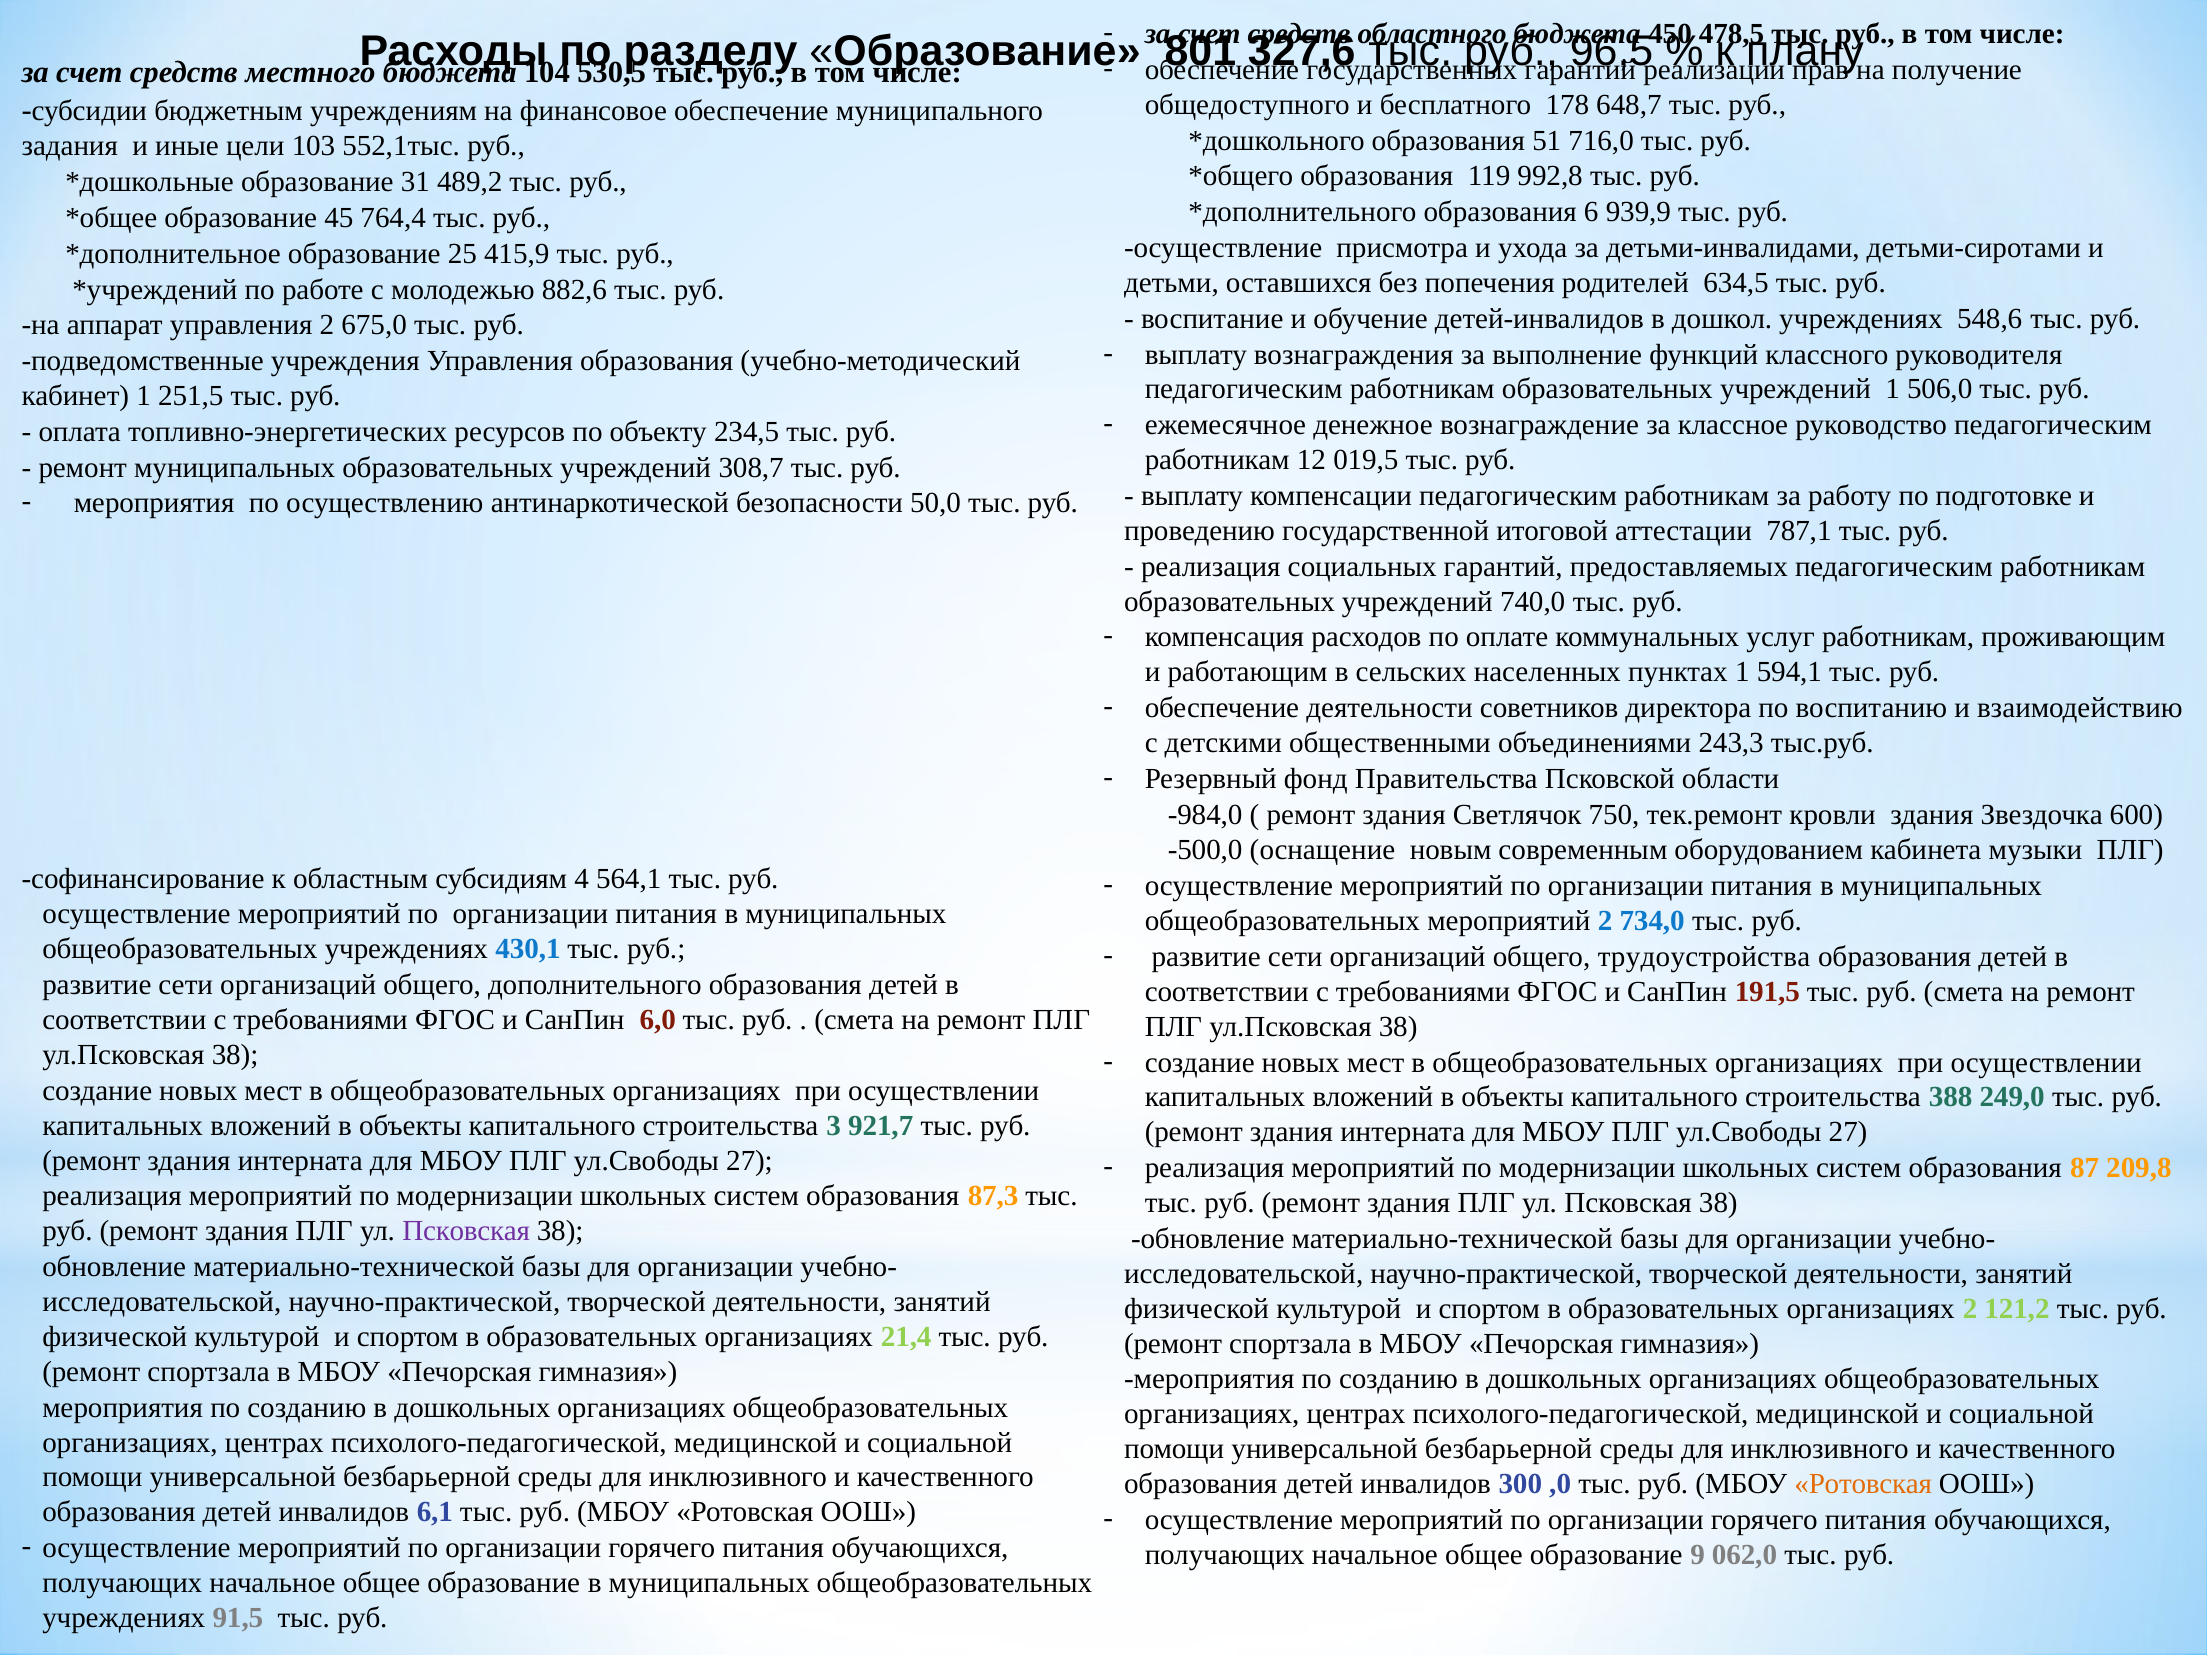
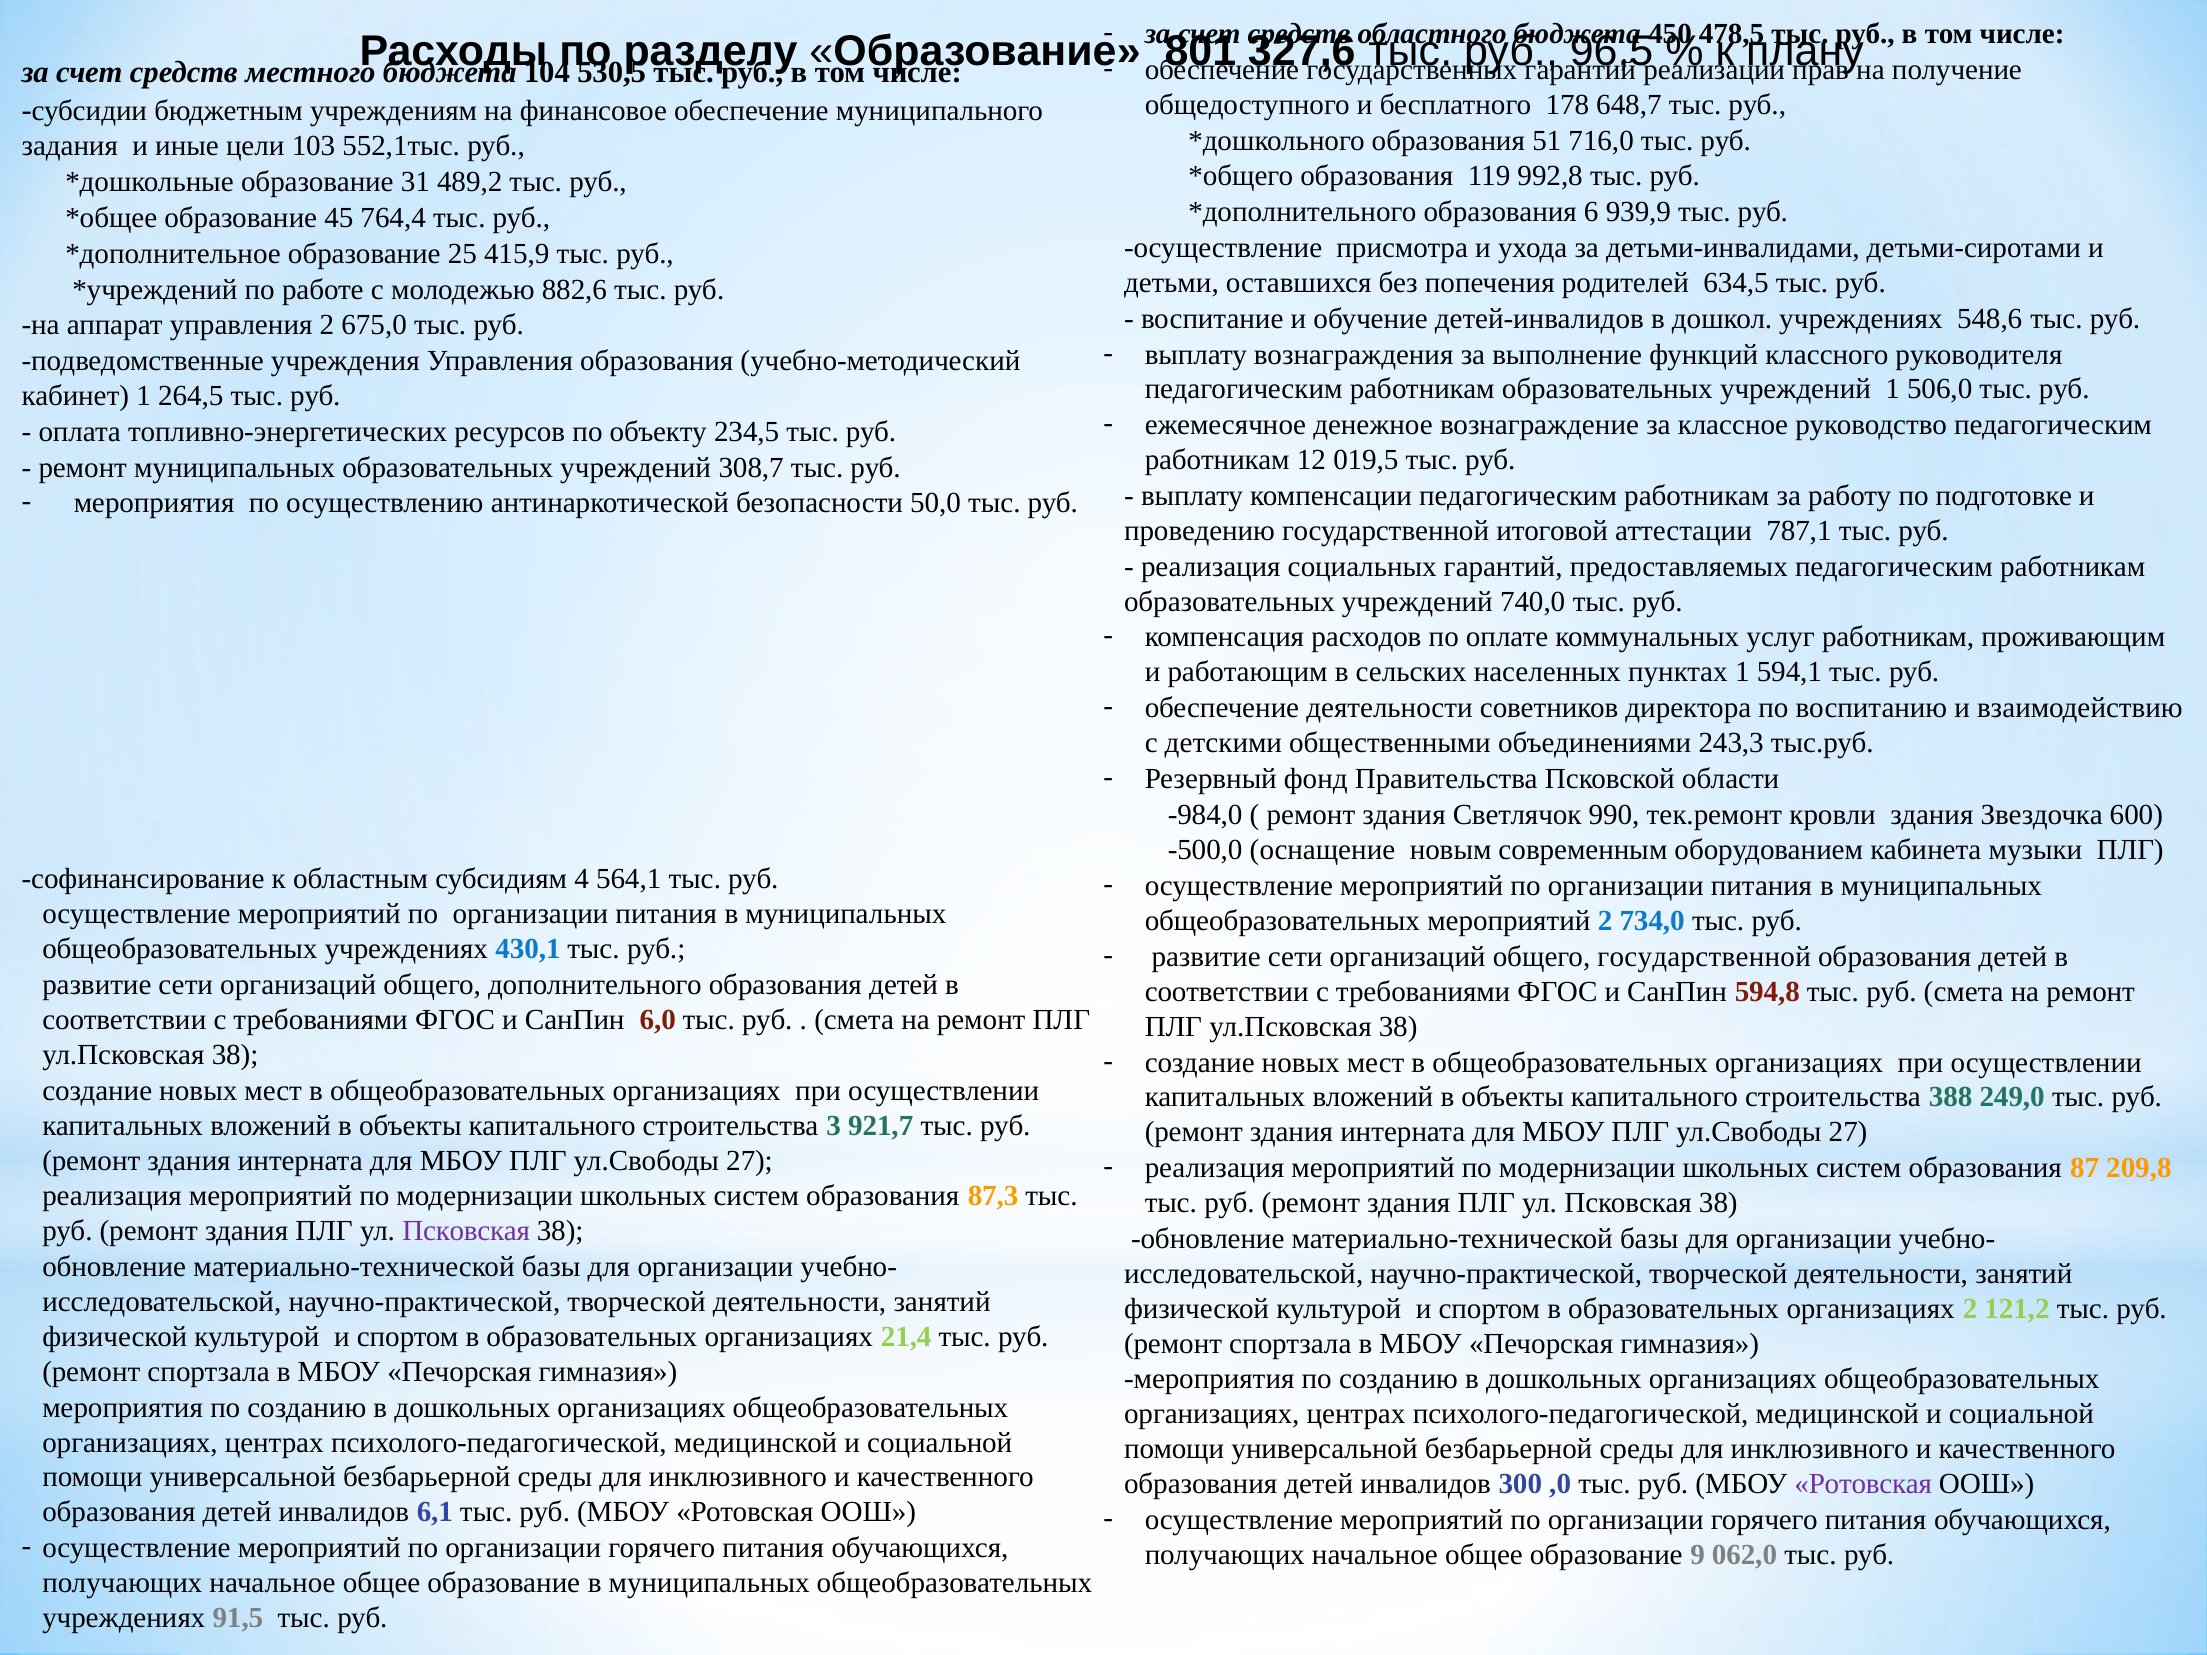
251,5: 251,5 -> 264,5
750: 750 -> 990
общего трудоустройства: трудоустройства -> государственной
191,5: 191,5 -> 594,8
Ротовская at (1863, 1484) colour: orange -> purple
